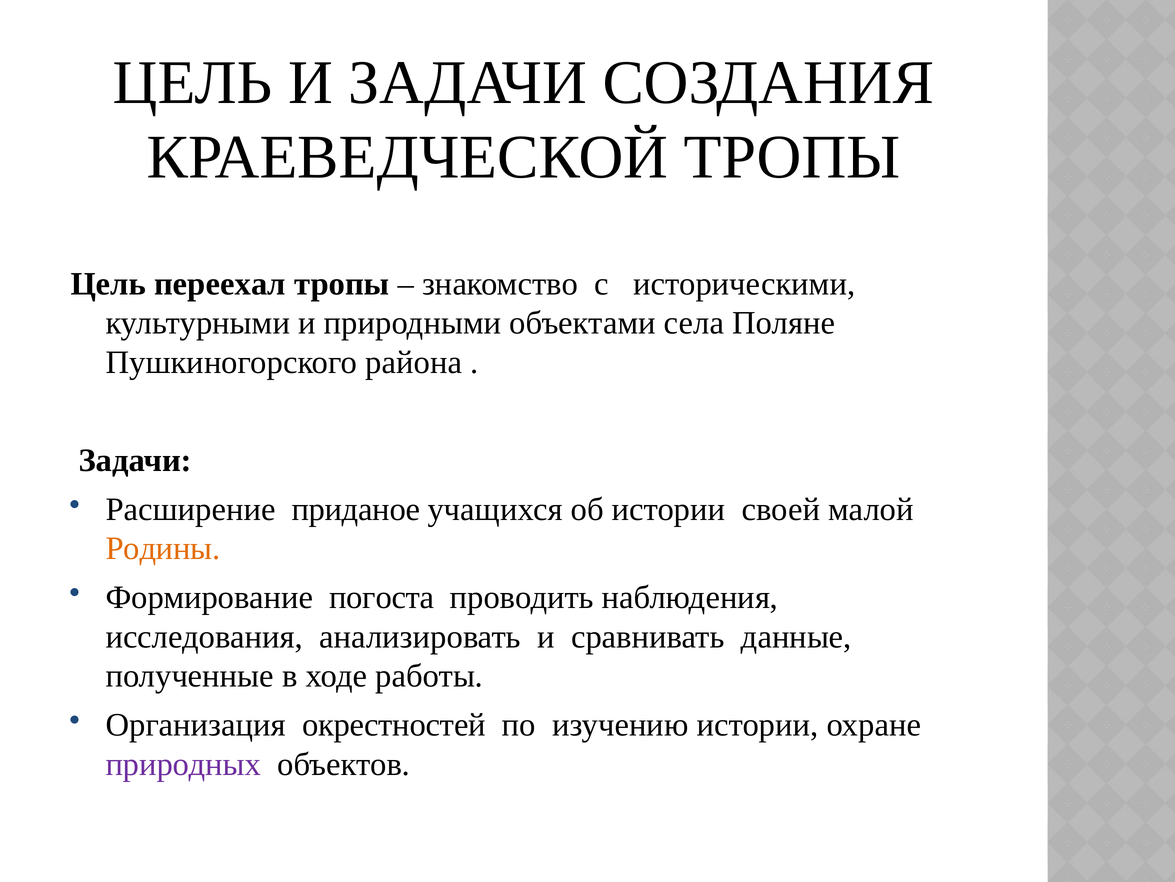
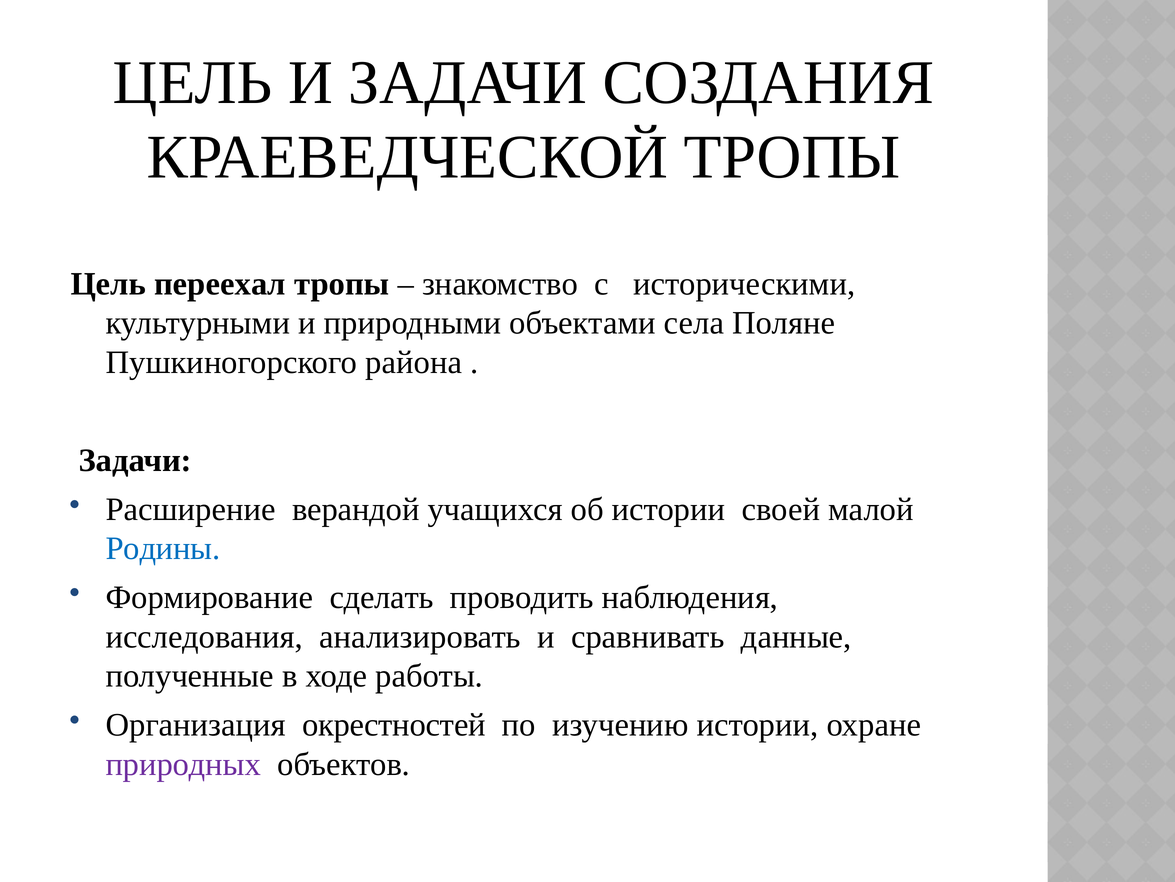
приданое: приданое -> верандой
Родины colour: orange -> blue
погоста: погоста -> сделать
